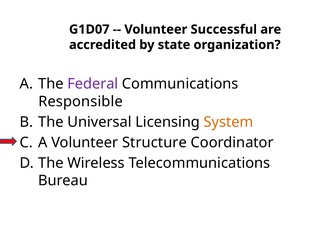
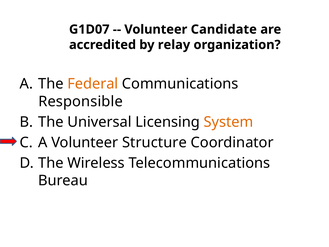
Successful: Successful -> Candidate
state: state -> relay
Federal colour: purple -> orange
